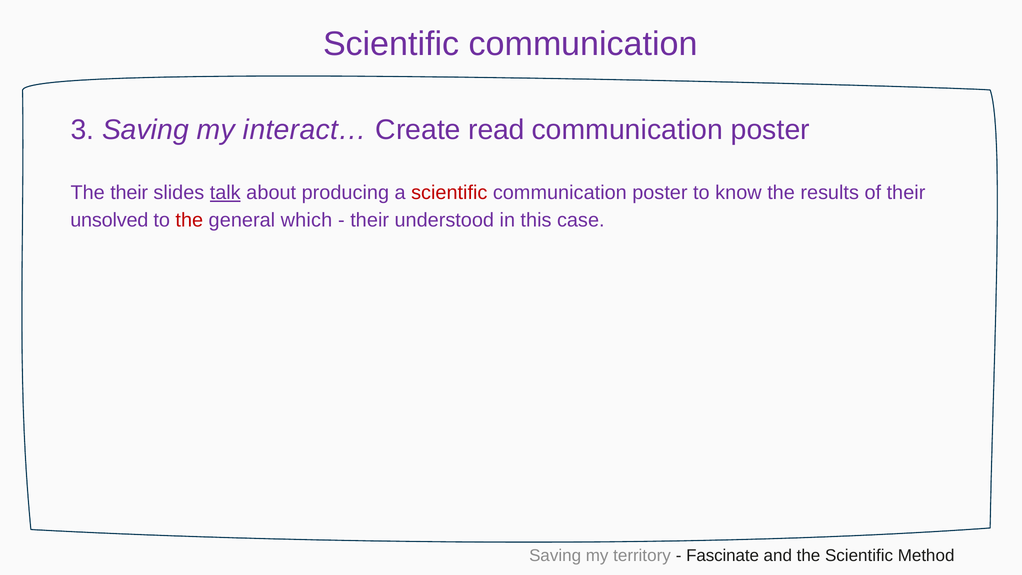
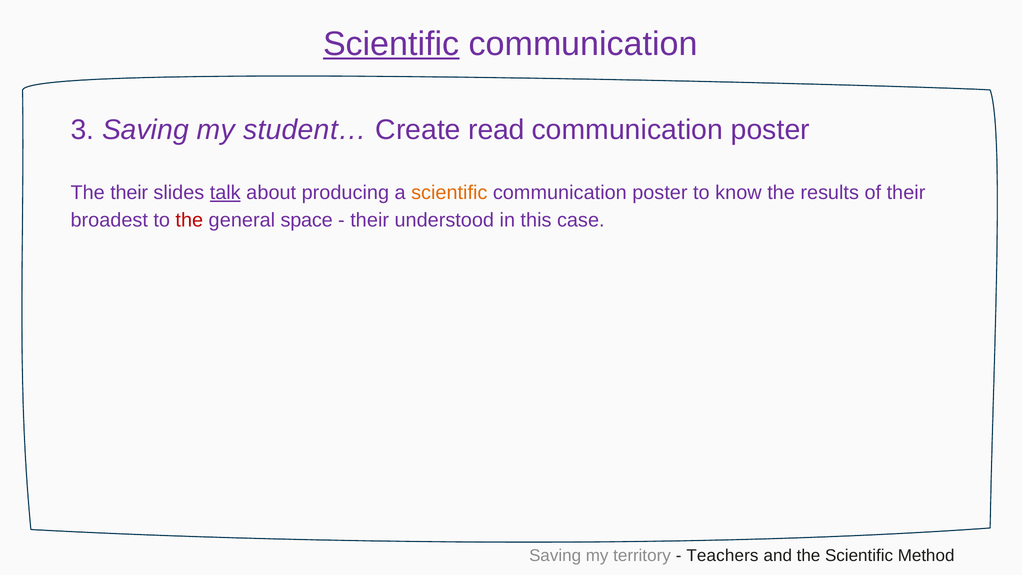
Scientific at (391, 44) underline: none -> present
interact…: interact… -> student…
scientific at (449, 193) colour: red -> orange
unsolved: unsolved -> broadest
which: which -> space
Fascinate: Fascinate -> Teachers
